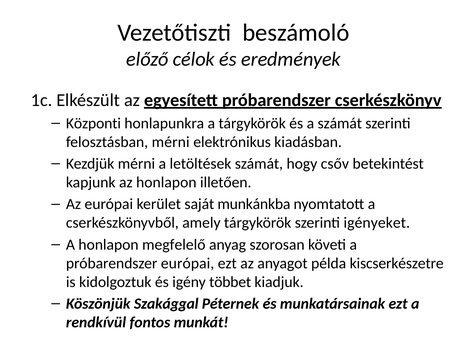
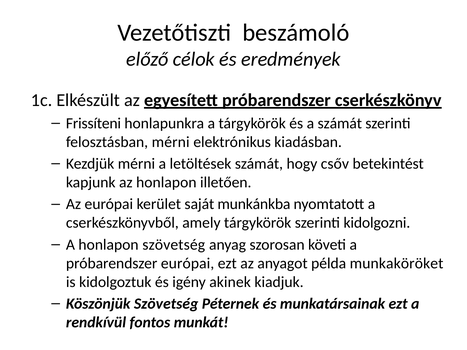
Központi: Központi -> Frissíteni
igényeket: igényeket -> kidolgozni
honlapon megfelelő: megfelelő -> szövetség
kiscserkészetre: kiscserkészetre -> munkaköröket
többet: többet -> akinek
Köszönjük Szakággal: Szakággal -> Szövetség
